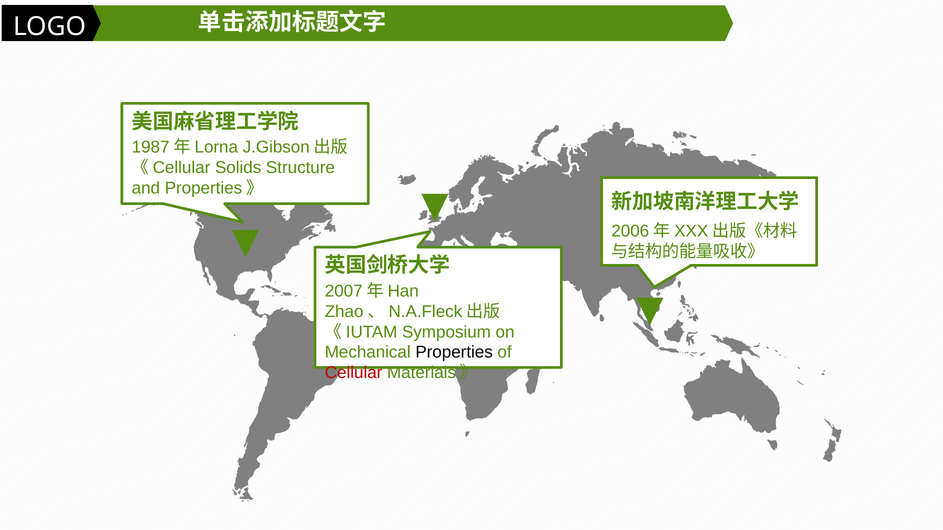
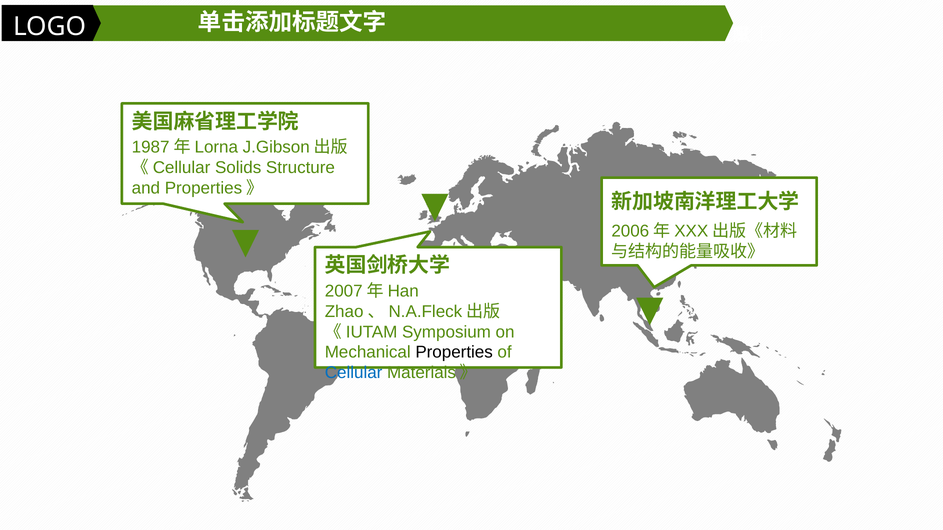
Cellular colour: red -> blue
